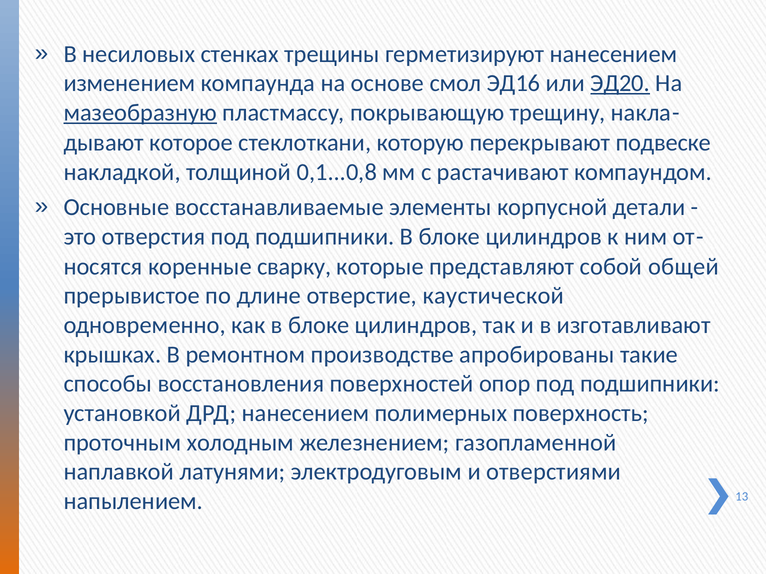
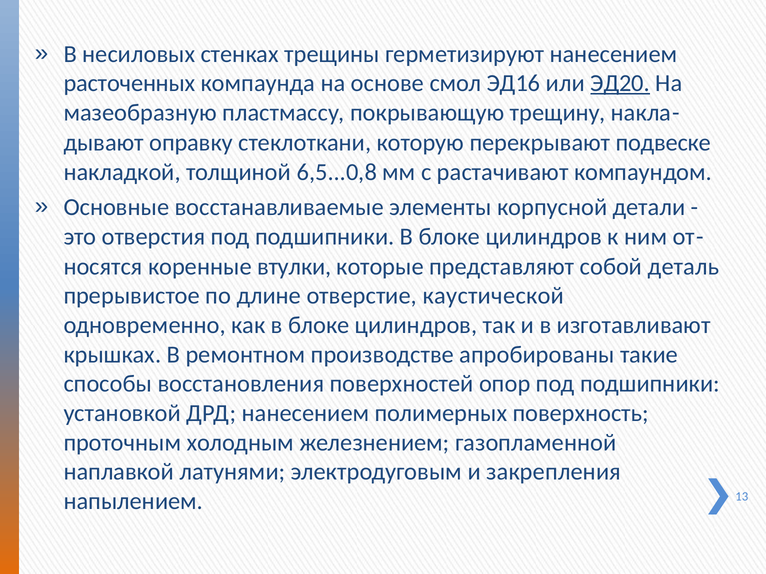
изменением: изменением -> расточенных
мазеобразную underline: present -> none
которое: которое -> оправку
0,1...0,8: 0,1...0,8 -> 6,5...0,8
сварку: сварку -> втулки
общей: общей -> деталь
отверстиями: отверстиями -> закрепления
